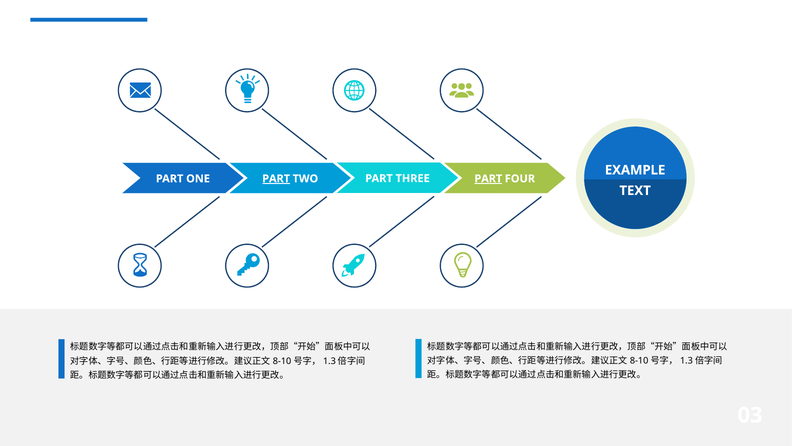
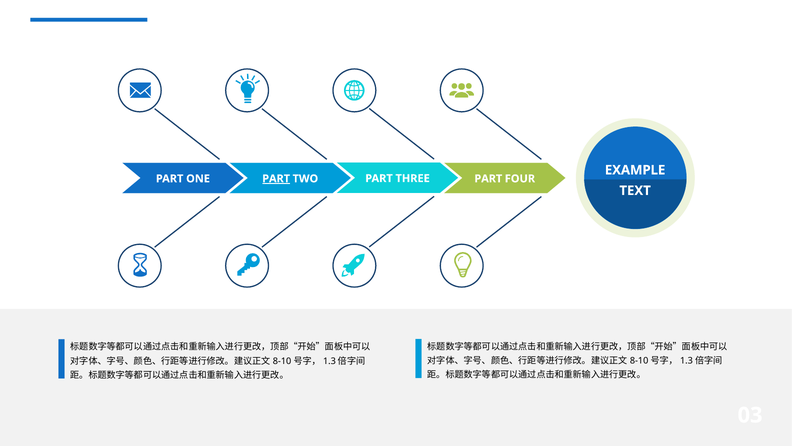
PART at (488, 178) underline: present -> none
